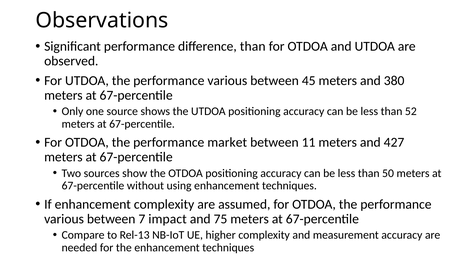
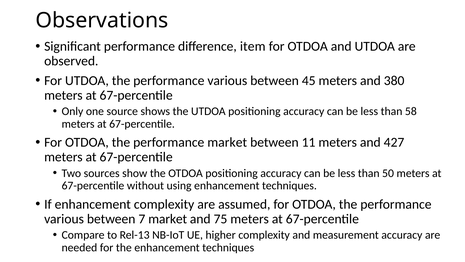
difference than: than -> item
52: 52 -> 58
7 impact: impact -> market
